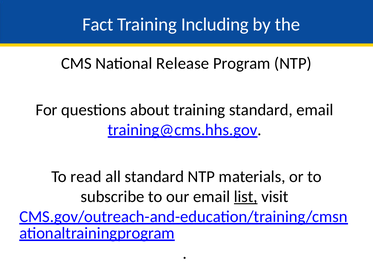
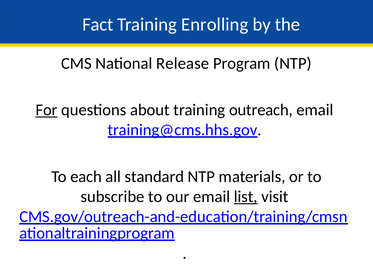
Including: Including -> Enrolling
For underline: none -> present
training standard: standard -> outreach
read: read -> each
